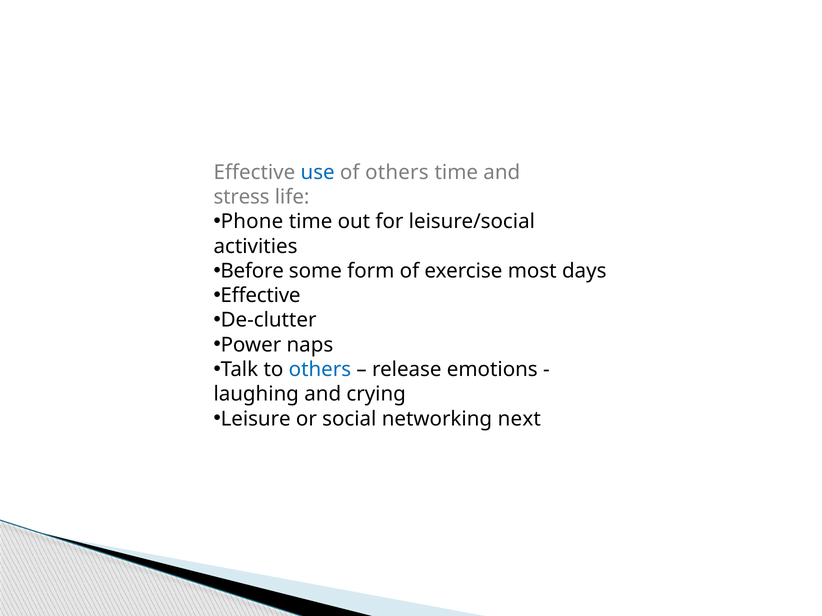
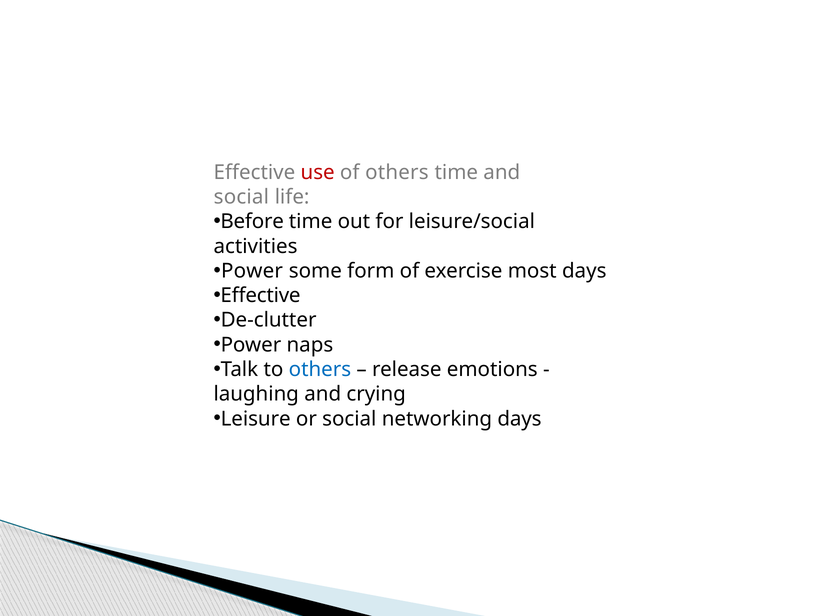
use colour: blue -> red
stress at (242, 197): stress -> social
Phone: Phone -> Before
Before at (252, 271): Before -> Power
networking next: next -> days
